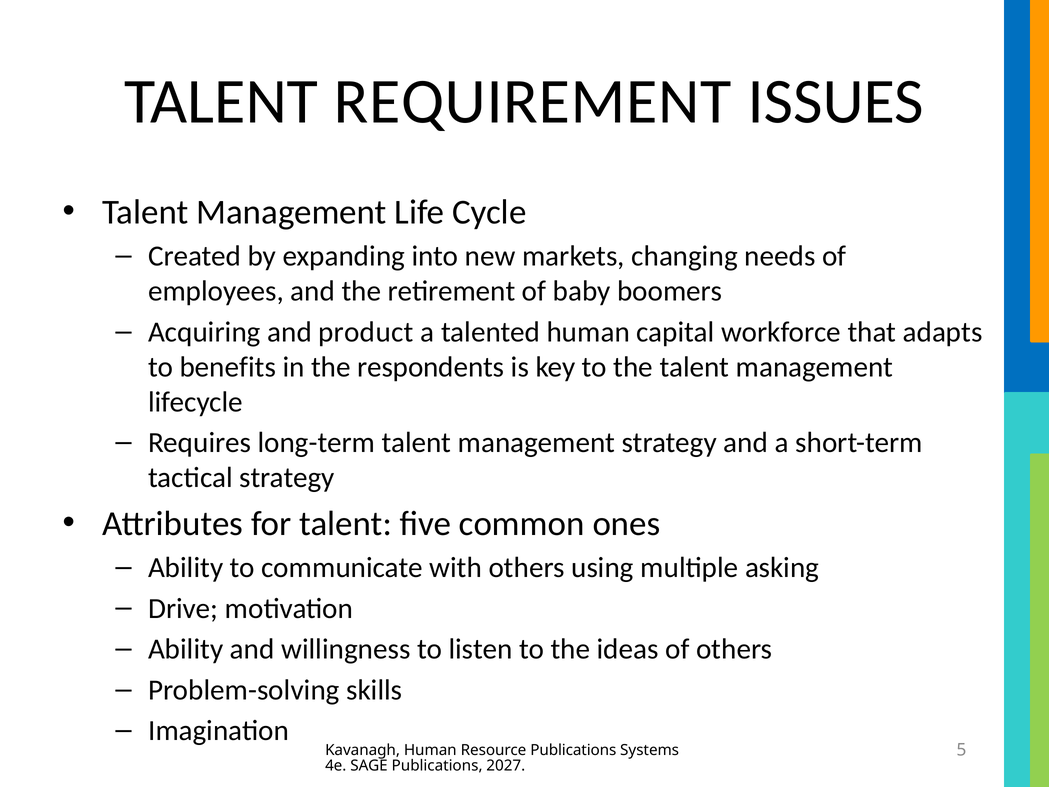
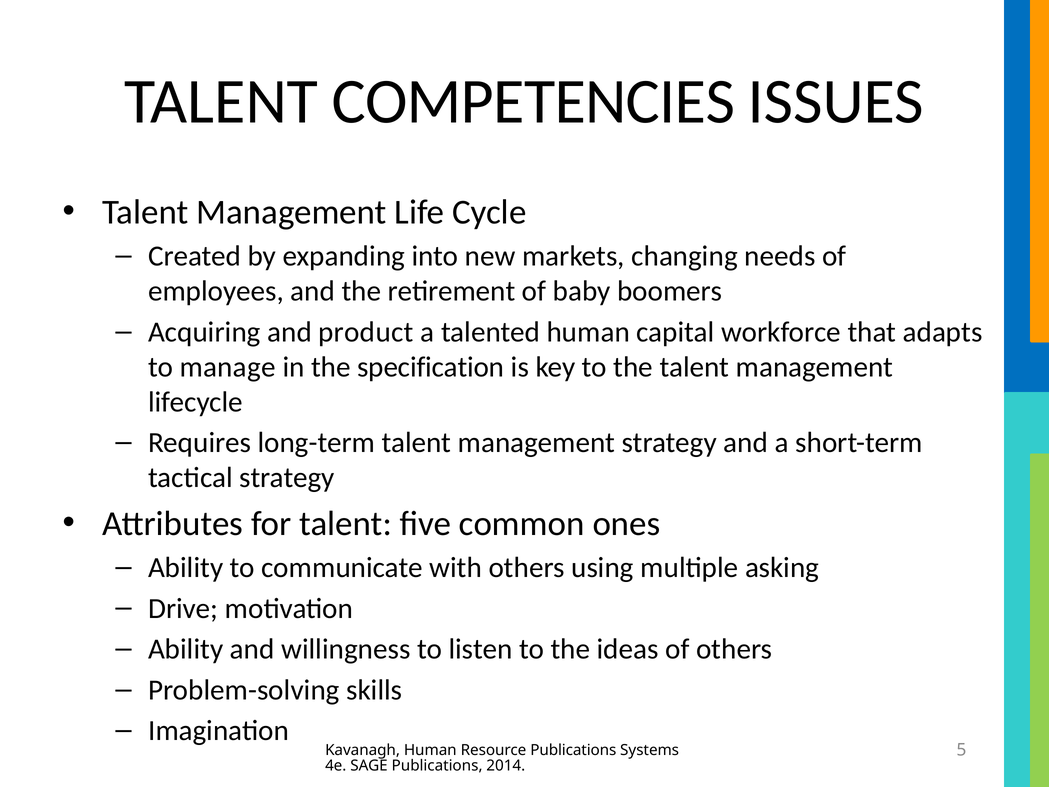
REQUIREMENT: REQUIREMENT -> COMPETENCIES
benefits: benefits -> manage
respondents: respondents -> specification
2027: 2027 -> 2014
